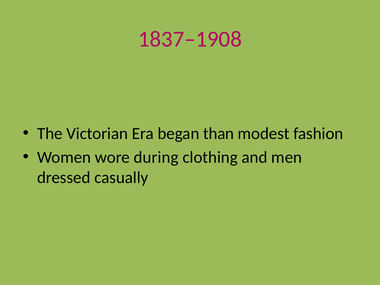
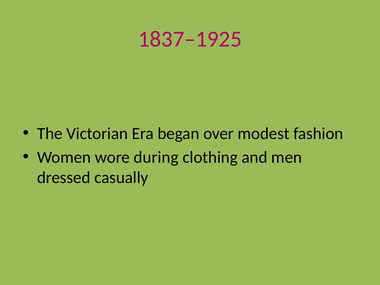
1837–1908: 1837–1908 -> 1837–1925
than: than -> over
